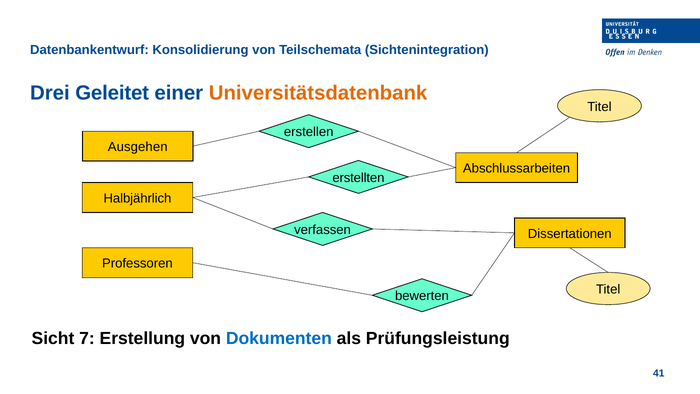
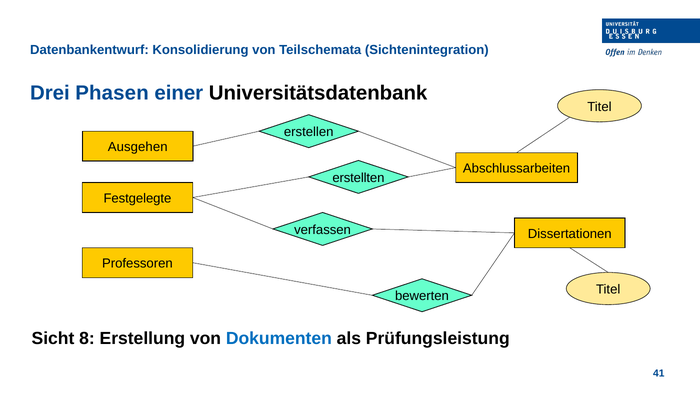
Geleitet: Geleitet -> Phasen
Universitätsdatenbank colour: orange -> black
Halbjährlich: Halbjährlich -> Festgelegte
7: 7 -> 8
